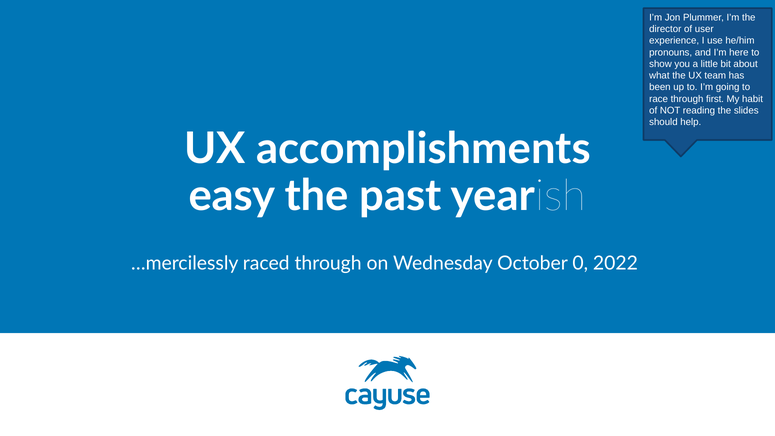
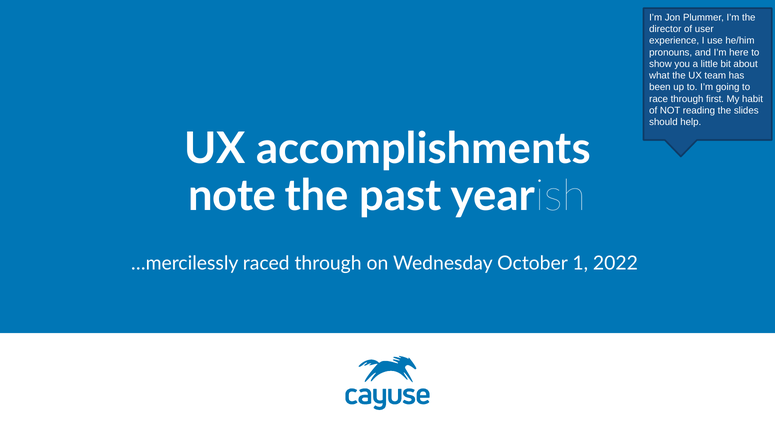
easy: easy -> note
October 0: 0 -> 1
